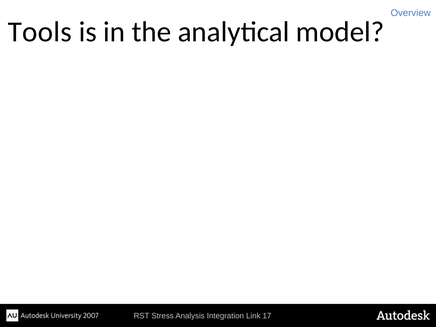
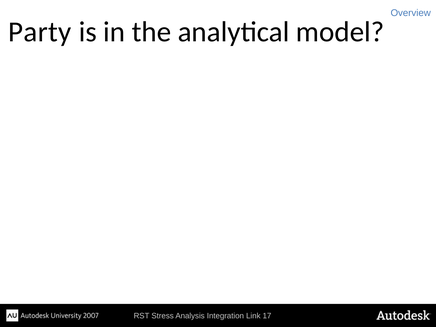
Tools: Tools -> Party
